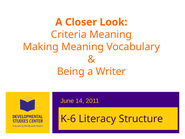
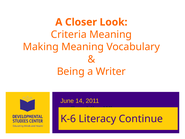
Structure: Structure -> Continue
